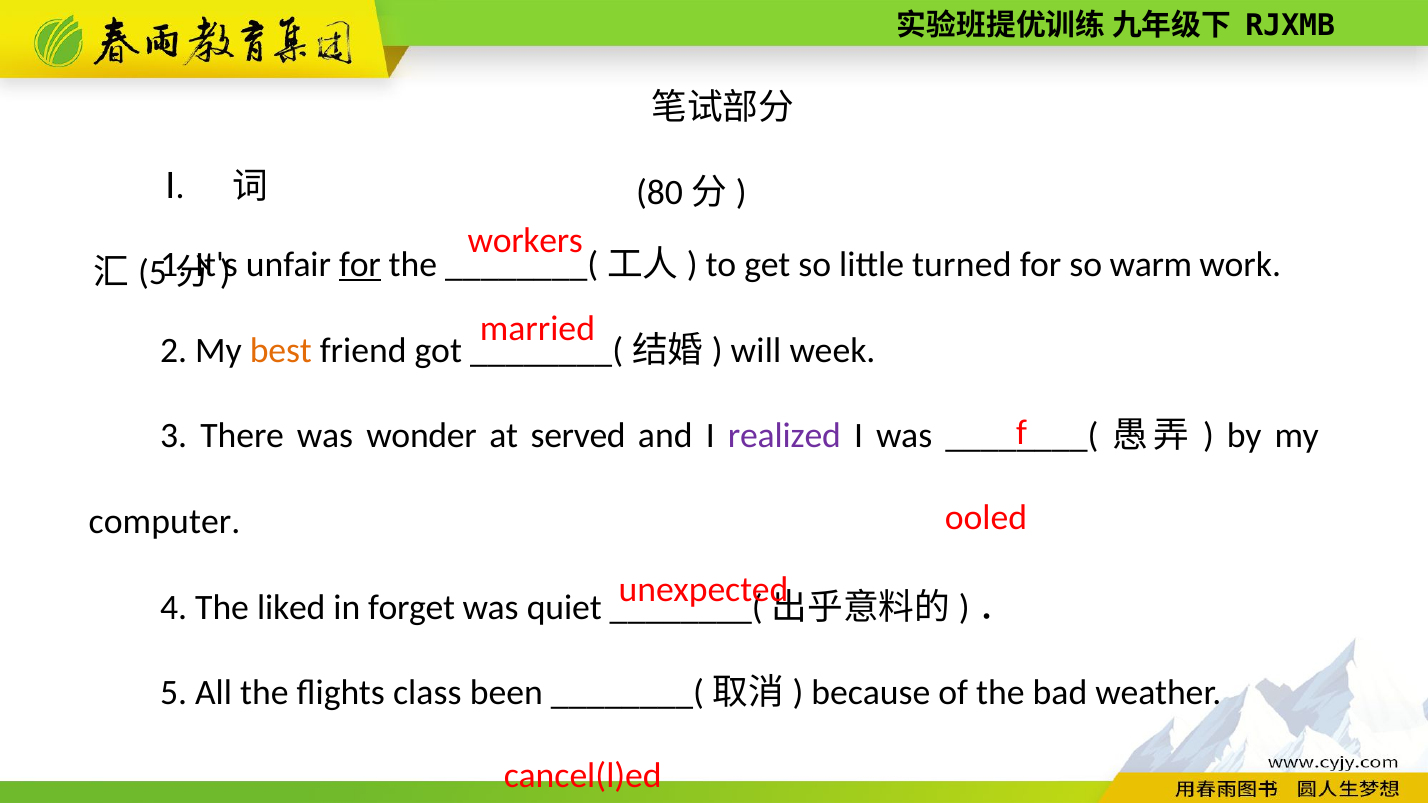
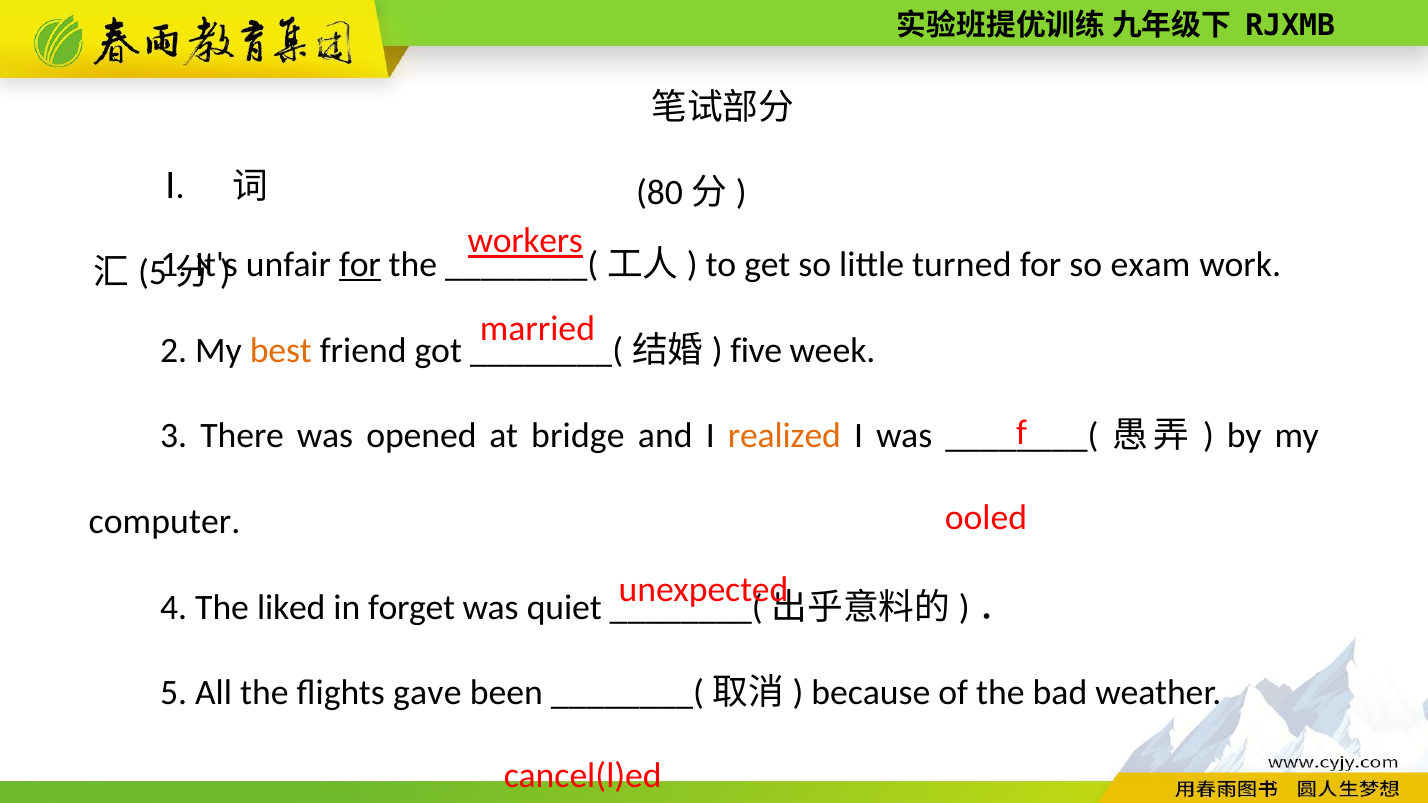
workers underline: none -> present
warm: warm -> exam
will: will -> five
wonder: wonder -> opened
served: served -> bridge
realized colour: purple -> orange
class: class -> gave
